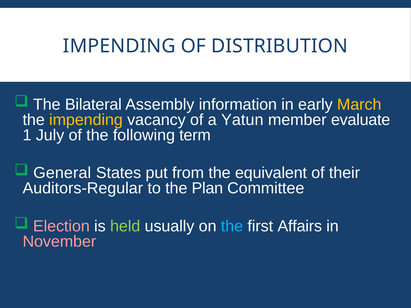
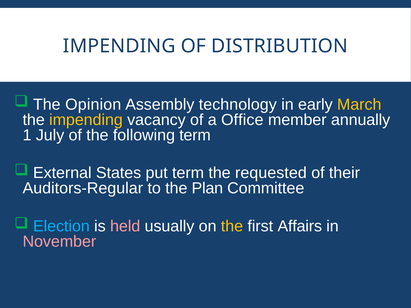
Bilateral: Bilateral -> Opinion
information: information -> technology
Yatun: Yatun -> Office
evaluate: evaluate -> annually
General: General -> External
put from: from -> term
equivalent: equivalent -> requested
Election colour: pink -> light blue
held colour: light green -> pink
the at (232, 226) colour: light blue -> yellow
